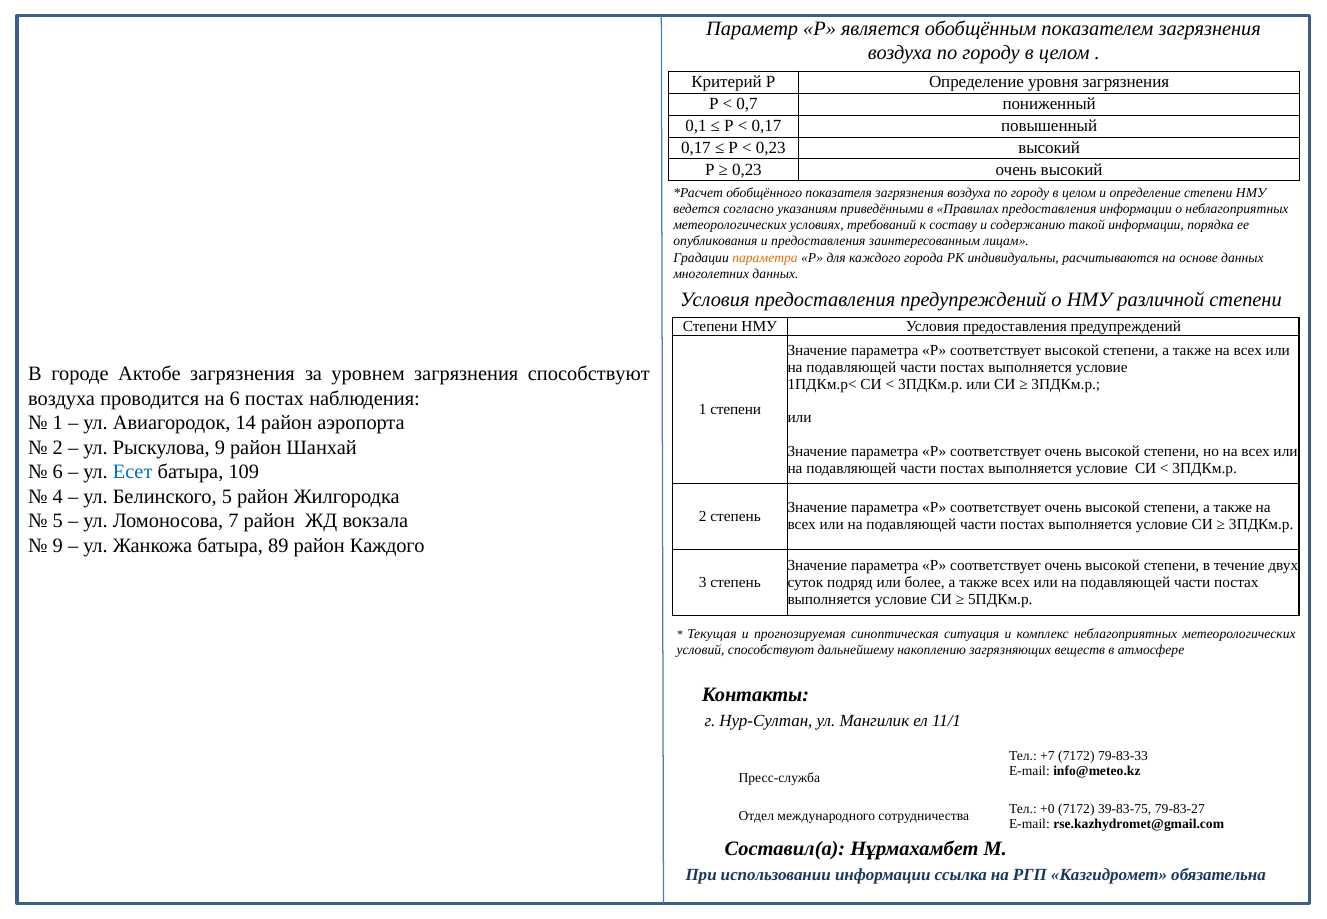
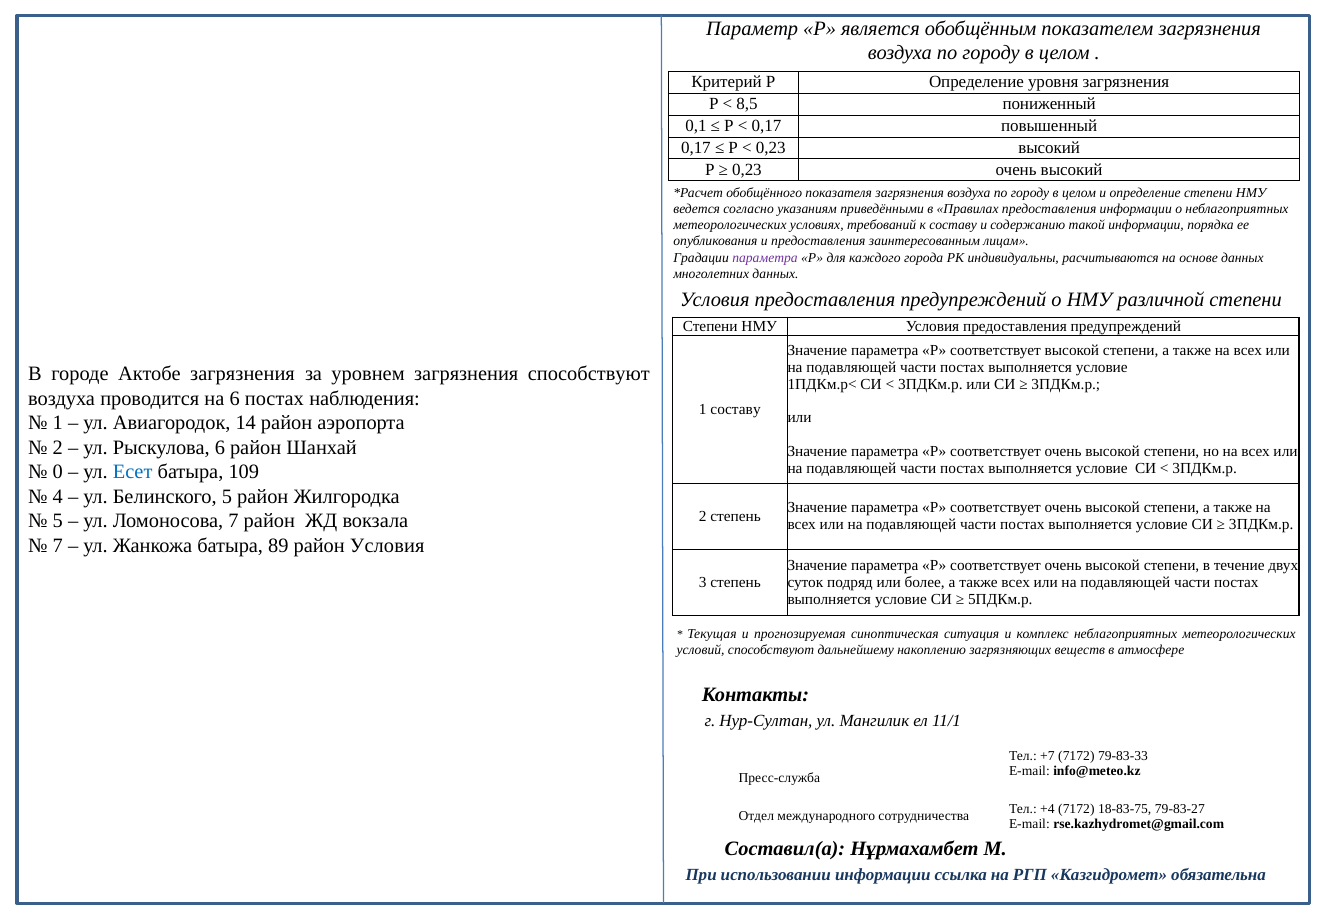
0,7: 0,7 -> 8,5
параметра at (765, 258) colour: orange -> purple
1 степени: степени -> составу
Рыскулова 9: 9 -> 6
6 at (58, 472): 6 -> 0
9 at (58, 545): 9 -> 7
район Каждого: Каждого -> Условия
+0: +0 -> +4
39-83-75: 39-83-75 -> 18-83-75
